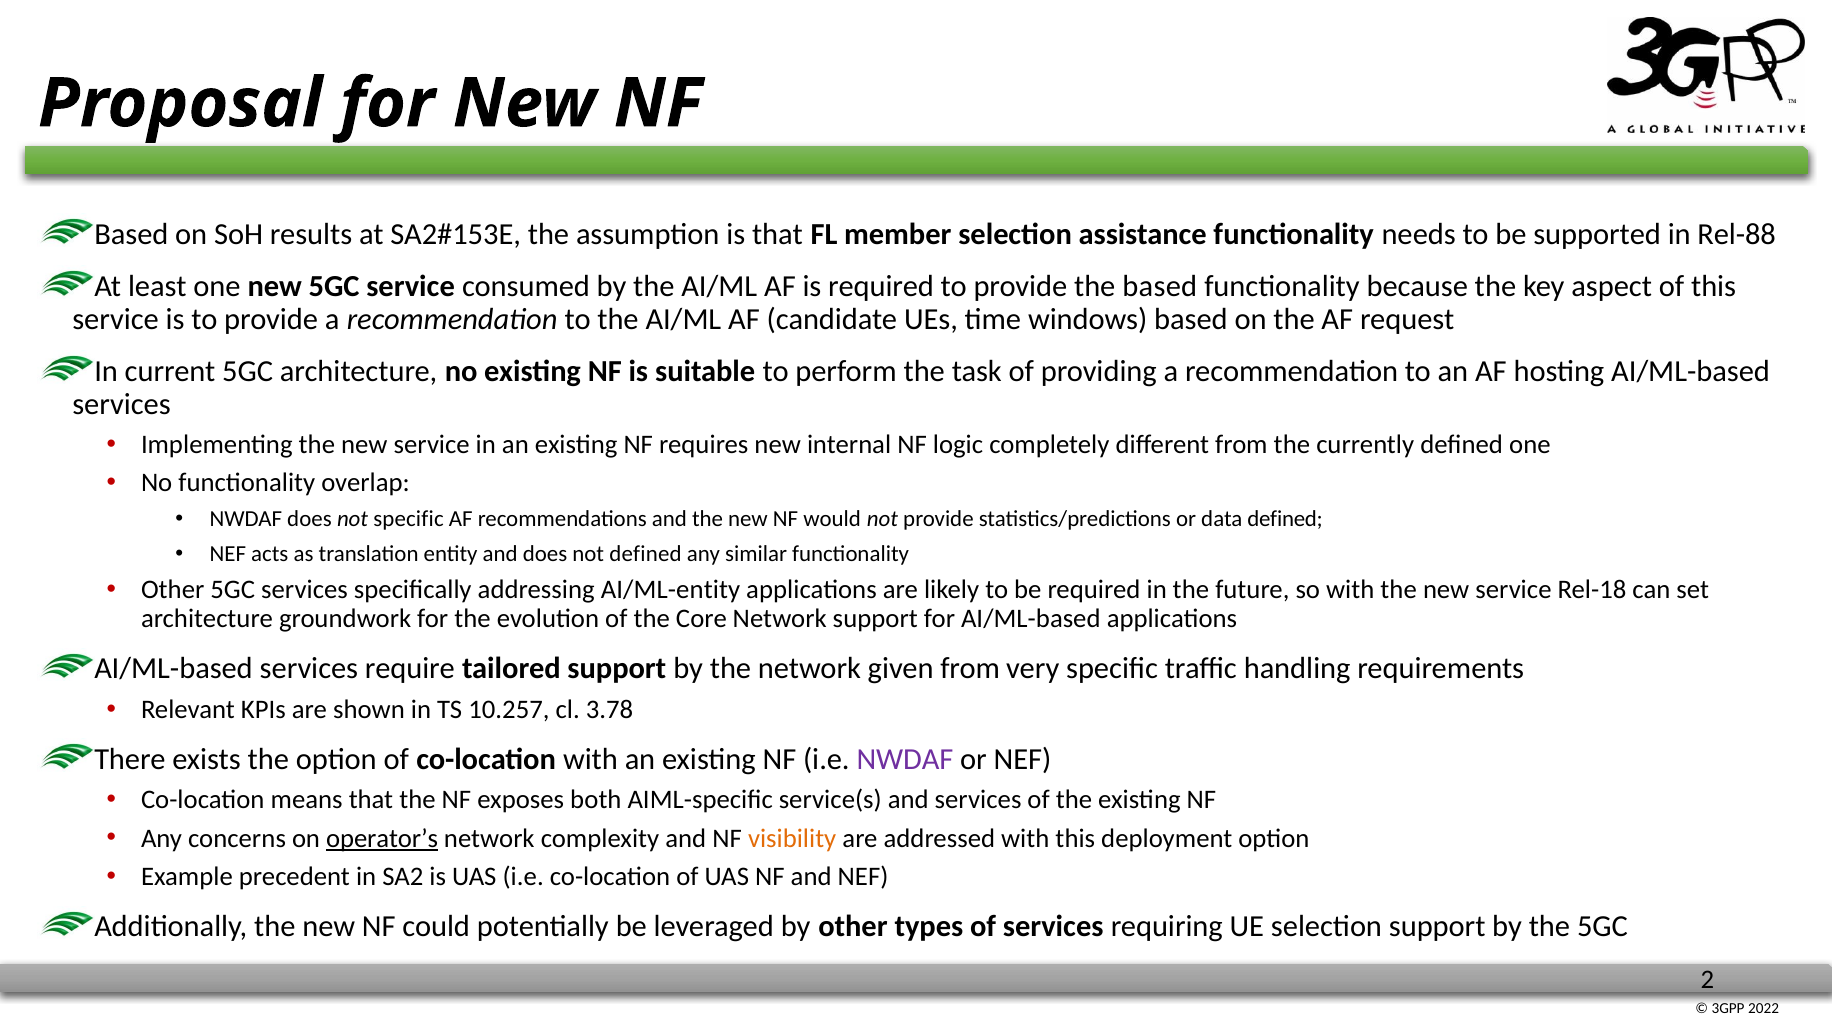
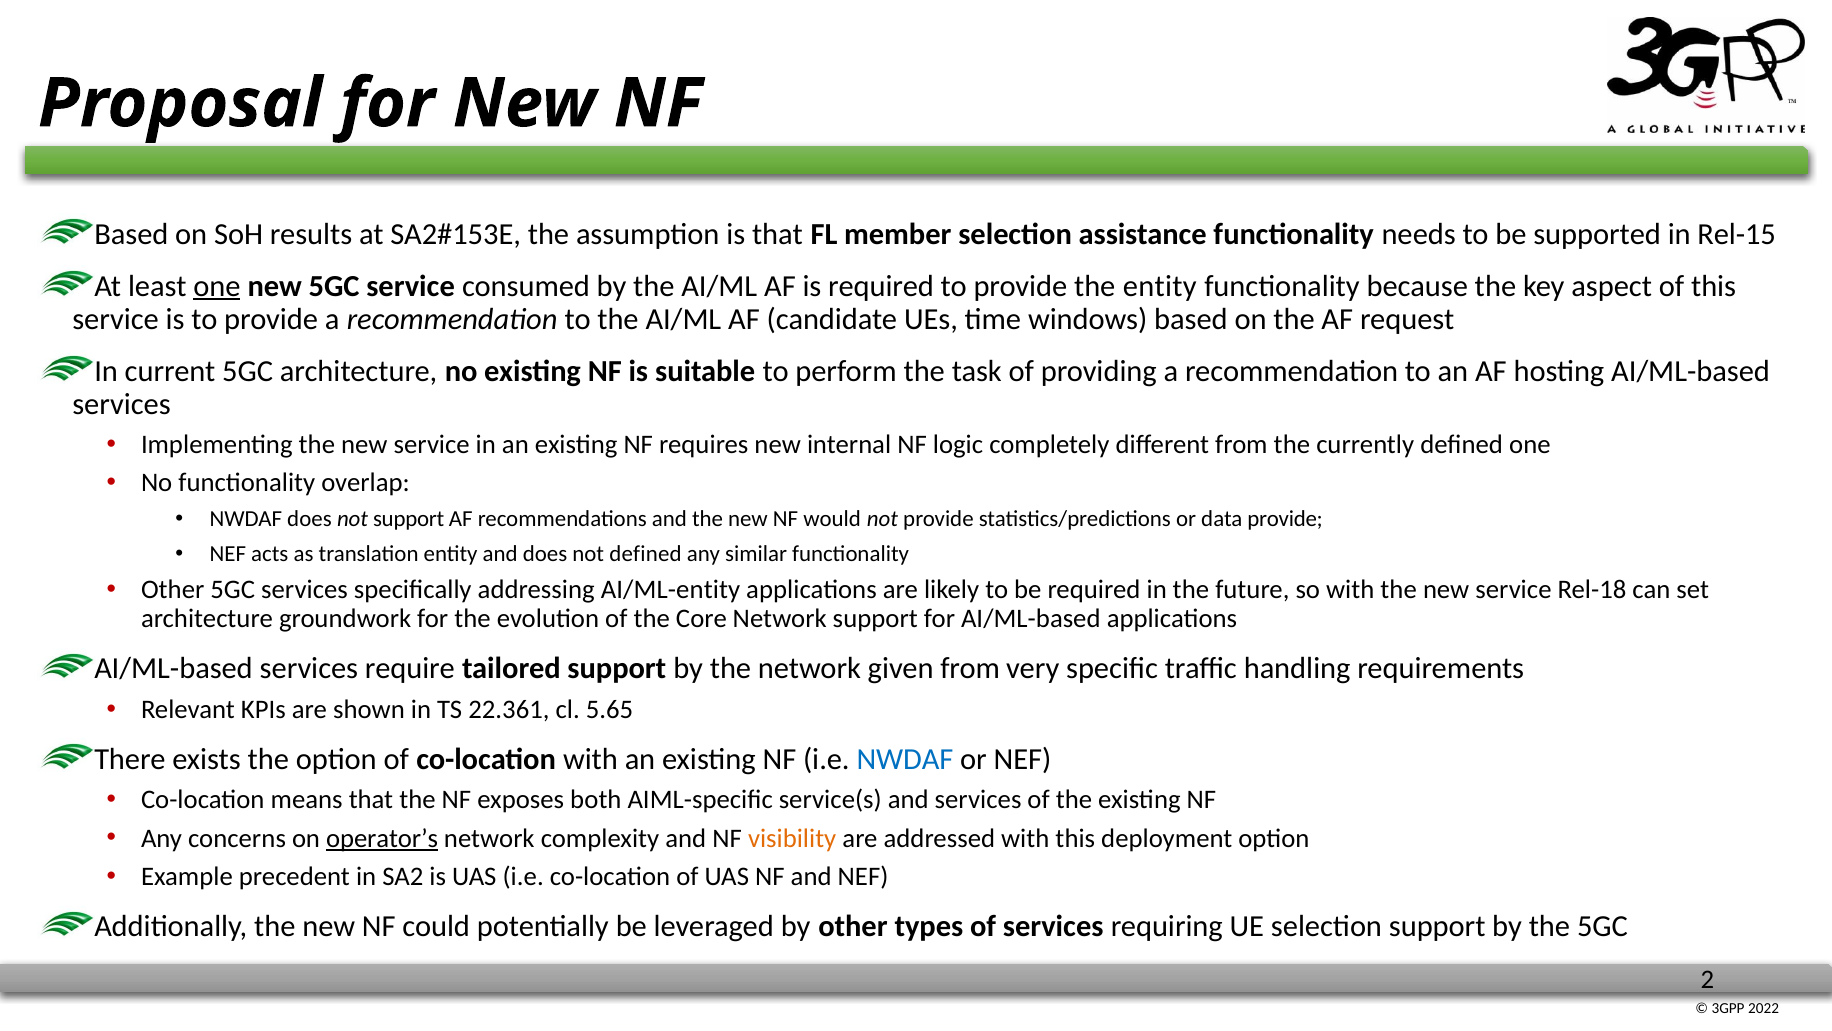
Rel-88: Rel-88 -> Rel-15
one at (217, 286) underline: none -> present
the based: based -> entity
not specific: specific -> support
data defined: defined -> provide
10.257: 10.257 -> 22.361
3.78: 3.78 -> 5.65
NWDAF at (905, 759) colour: purple -> blue
